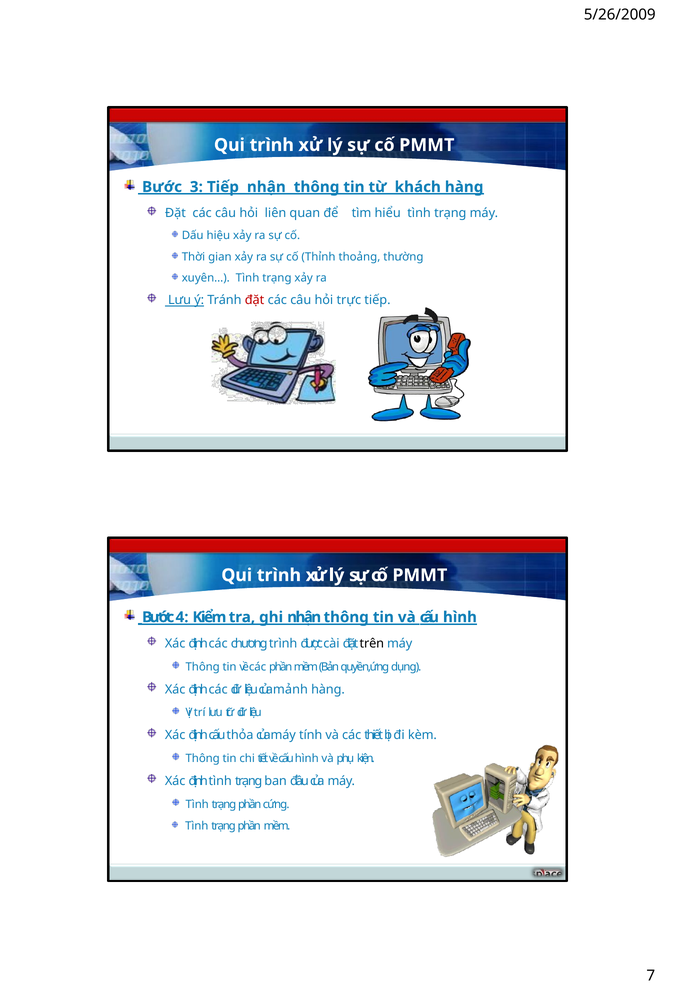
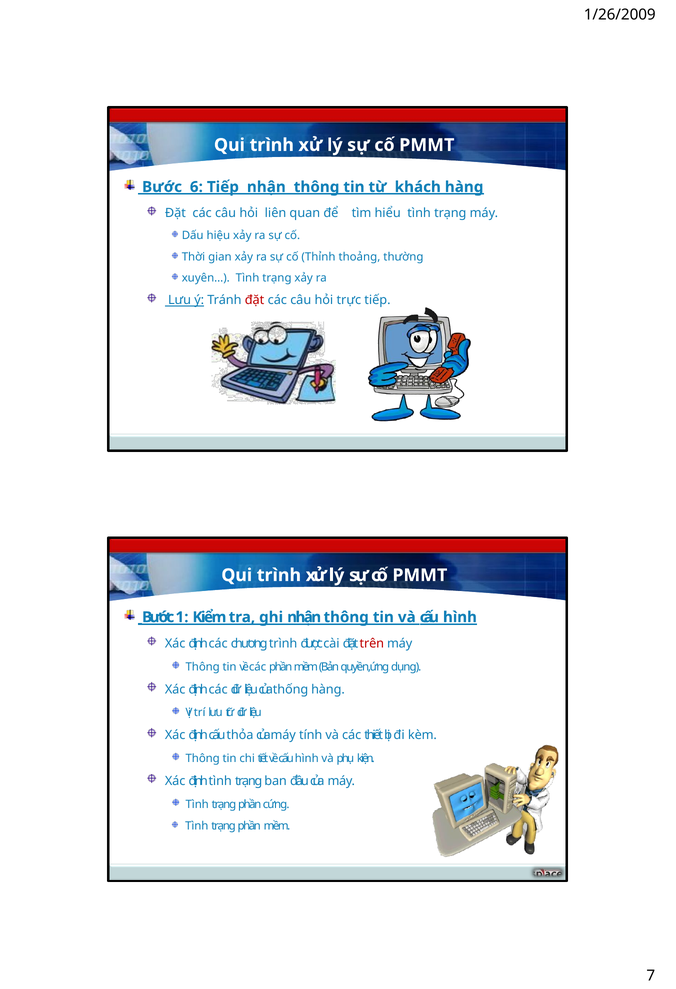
5/26/2009: 5/26/2009 -> 1/26/2009
3: 3 -> 6
4: 4 -> 1
trên colour: black -> red
mảnh: mảnh -> thống
